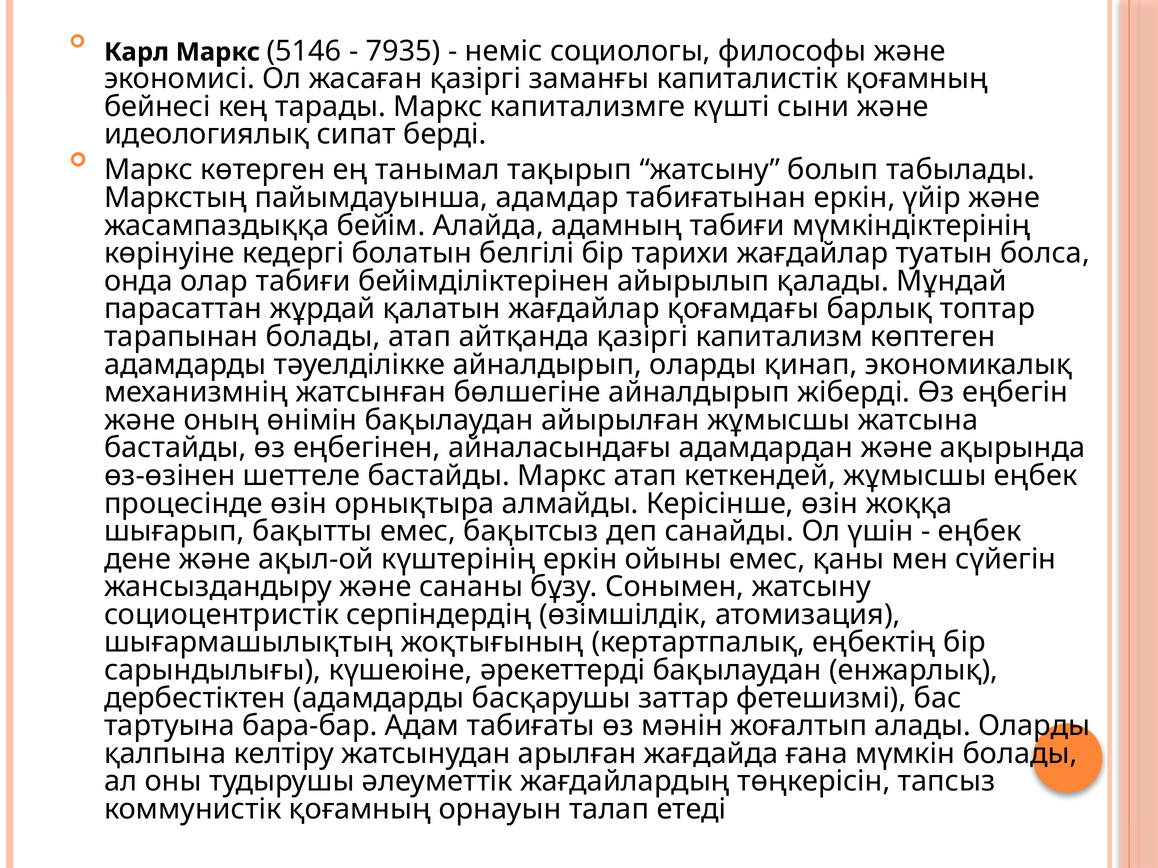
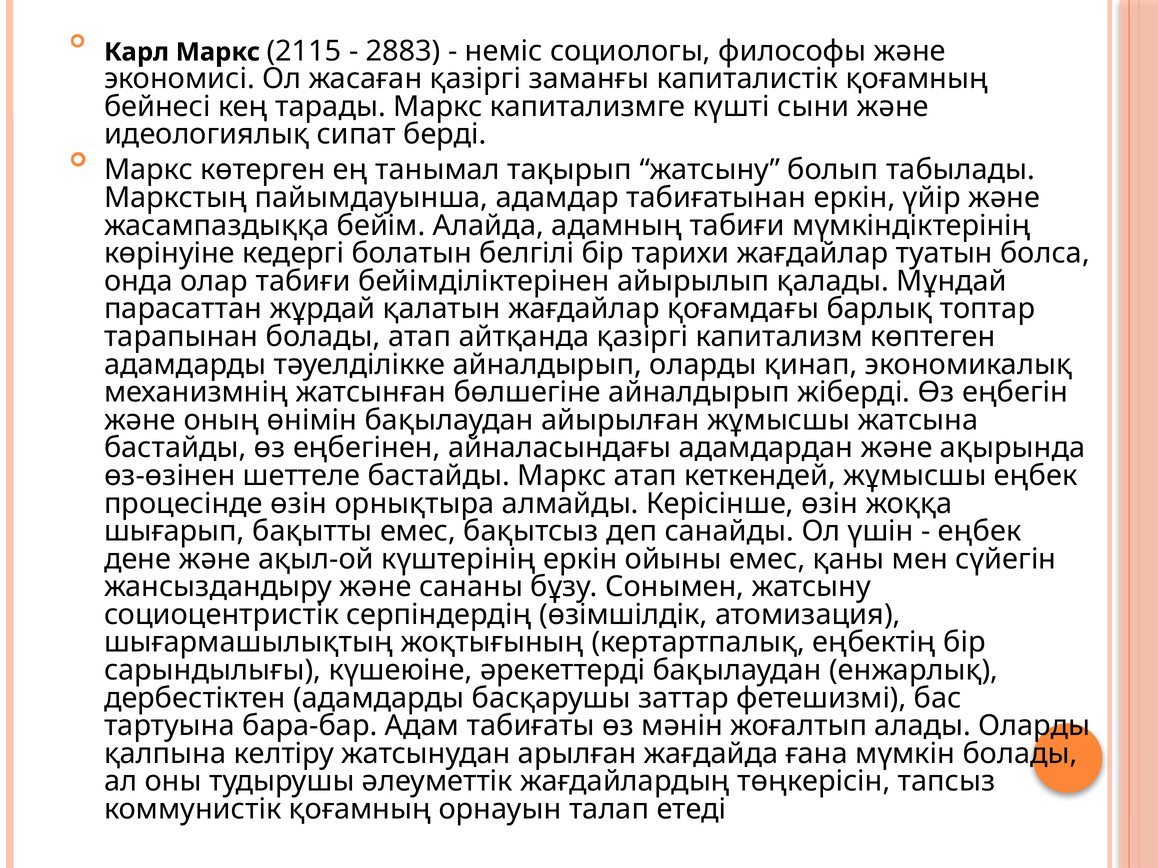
5146: 5146 -> 2115
7935: 7935 -> 2883
